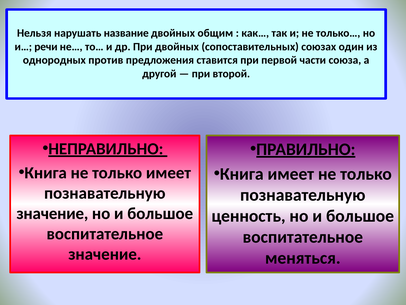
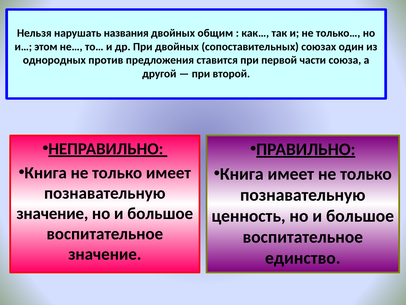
название: название -> названия
речи: речи -> этом
меняться: меняться -> единство
